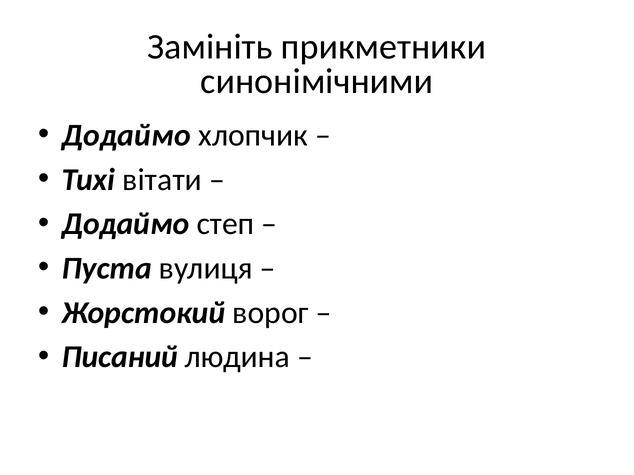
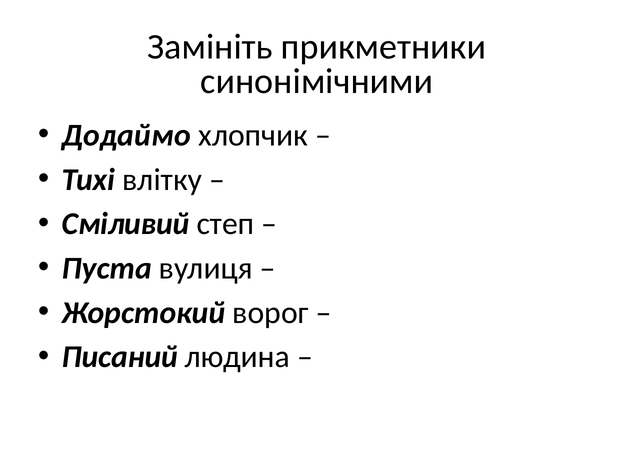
вітати: вітати -> влітку
Додаймо at (126, 224): Додаймо -> Сміливий
